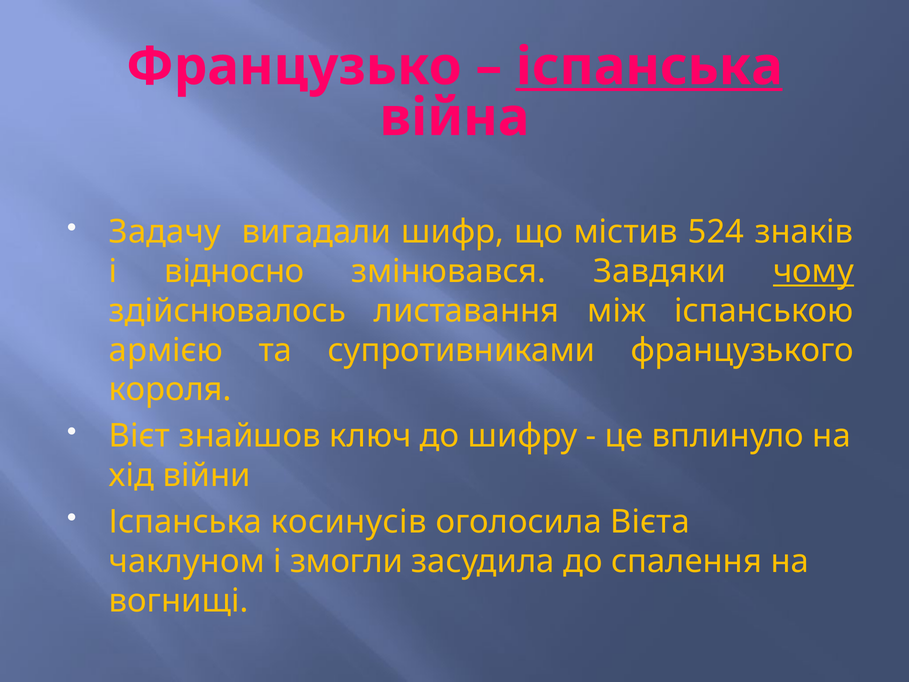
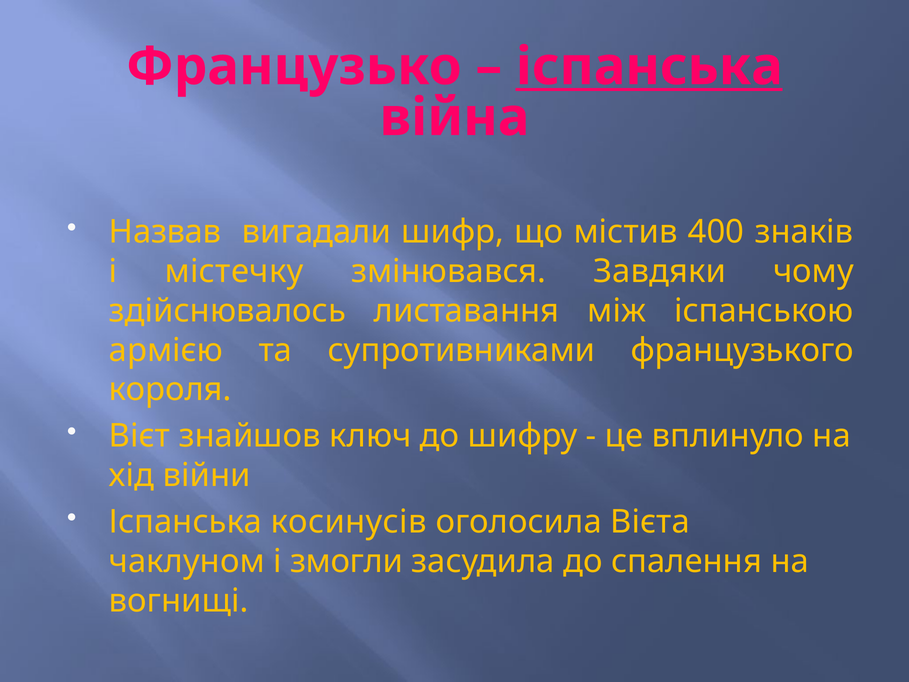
Задачу: Задачу -> Назвав
524: 524 -> 400
відносно: відносно -> містечку
чому underline: present -> none
